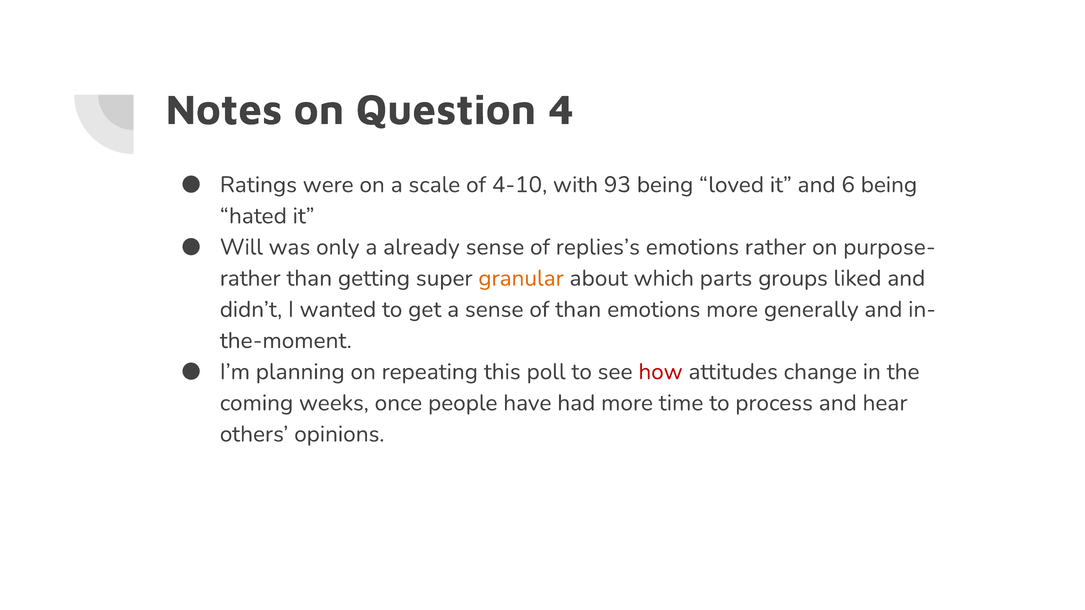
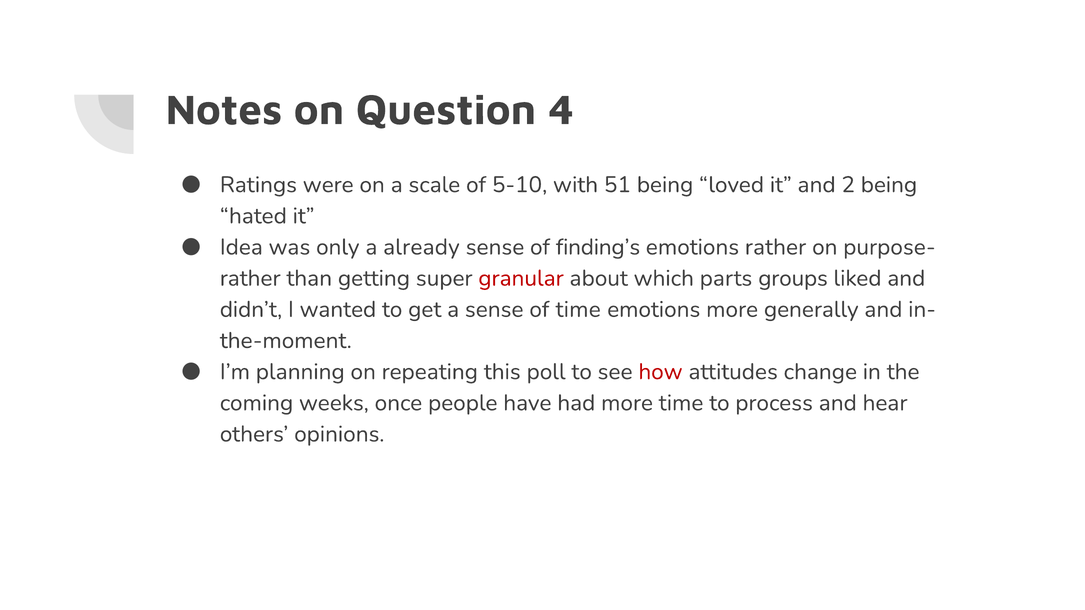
4-10: 4-10 -> 5-10
93: 93 -> 51
6: 6 -> 2
Will: Will -> Idea
replies’s: replies’s -> finding’s
granular colour: orange -> red
of than: than -> time
